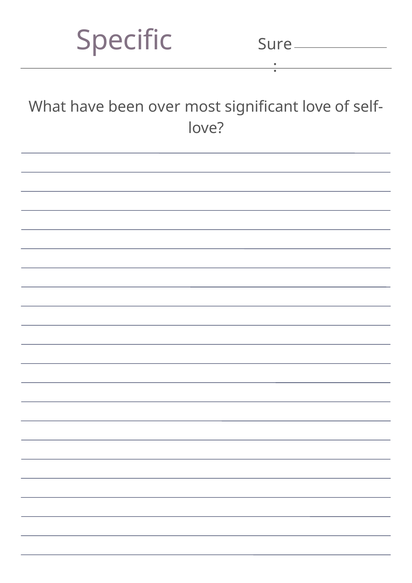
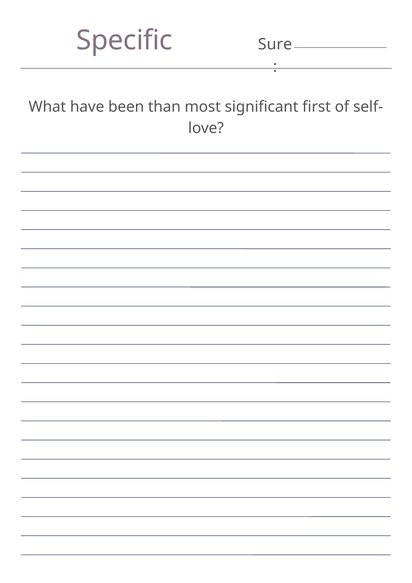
over: over -> than
significant love: love -> first
